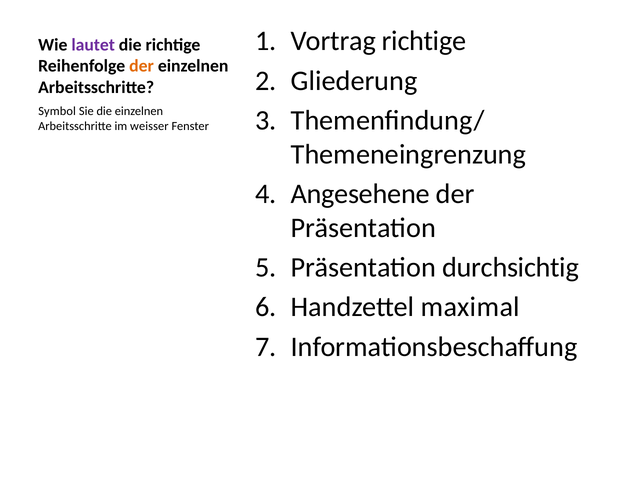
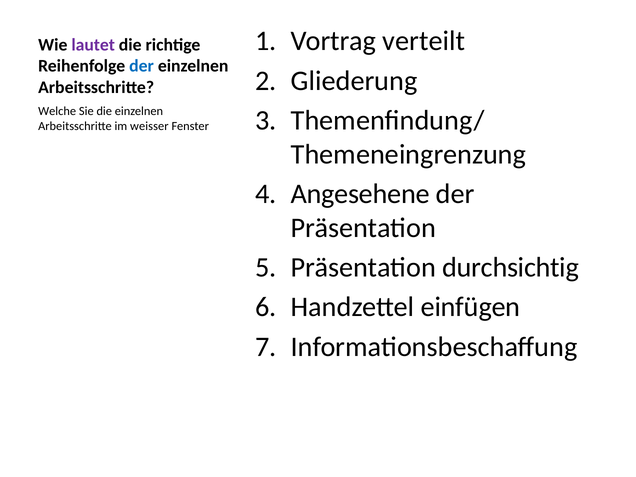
Vortrag richtige: richtige -> verteilt
der at (142, 66) colour: orange -> blue
Symbol: Symbol -> Welche
maximal: maximal -> einfügen
